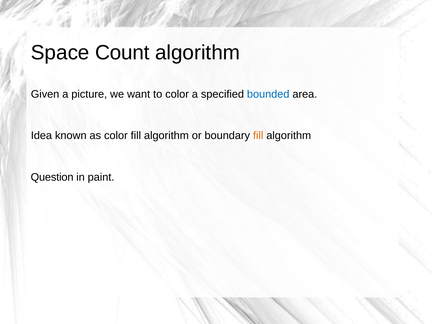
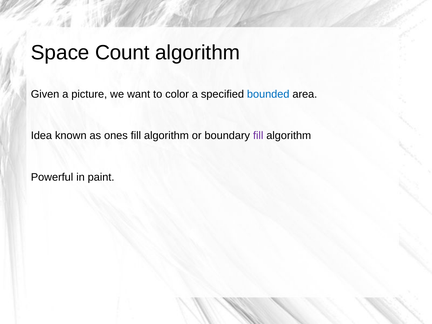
as color: color -> ones
fill at (258, 136) colour: orange -> purple
Question: Question -> Powerful
